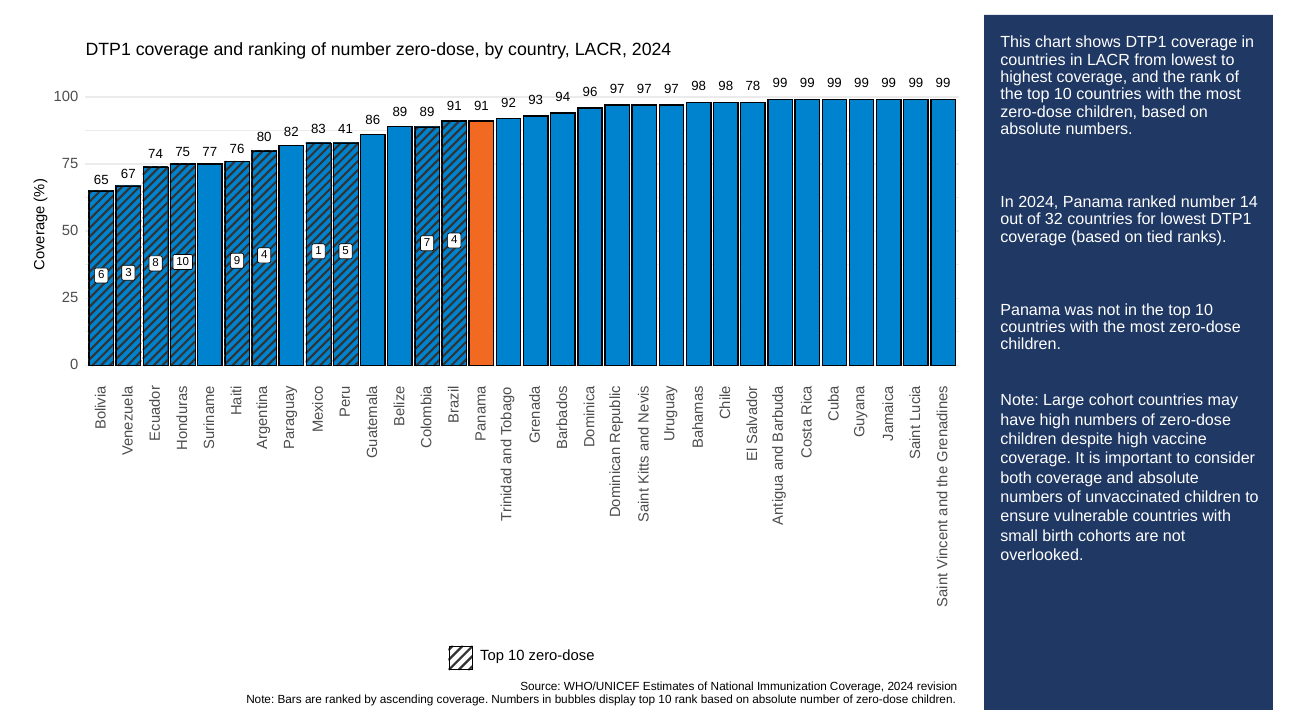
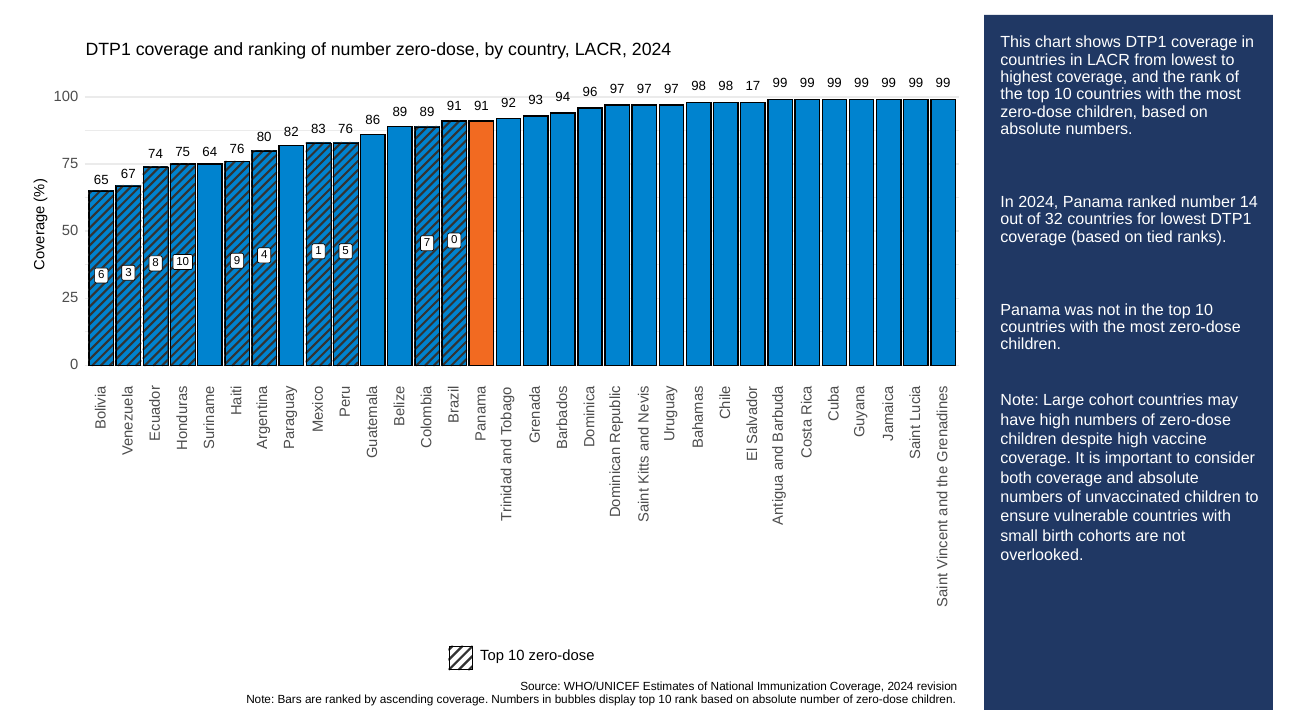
78: 78 -> 17
83 41: 41 -> 76
77: 77 -> 64
7 4: 4 -> 0
